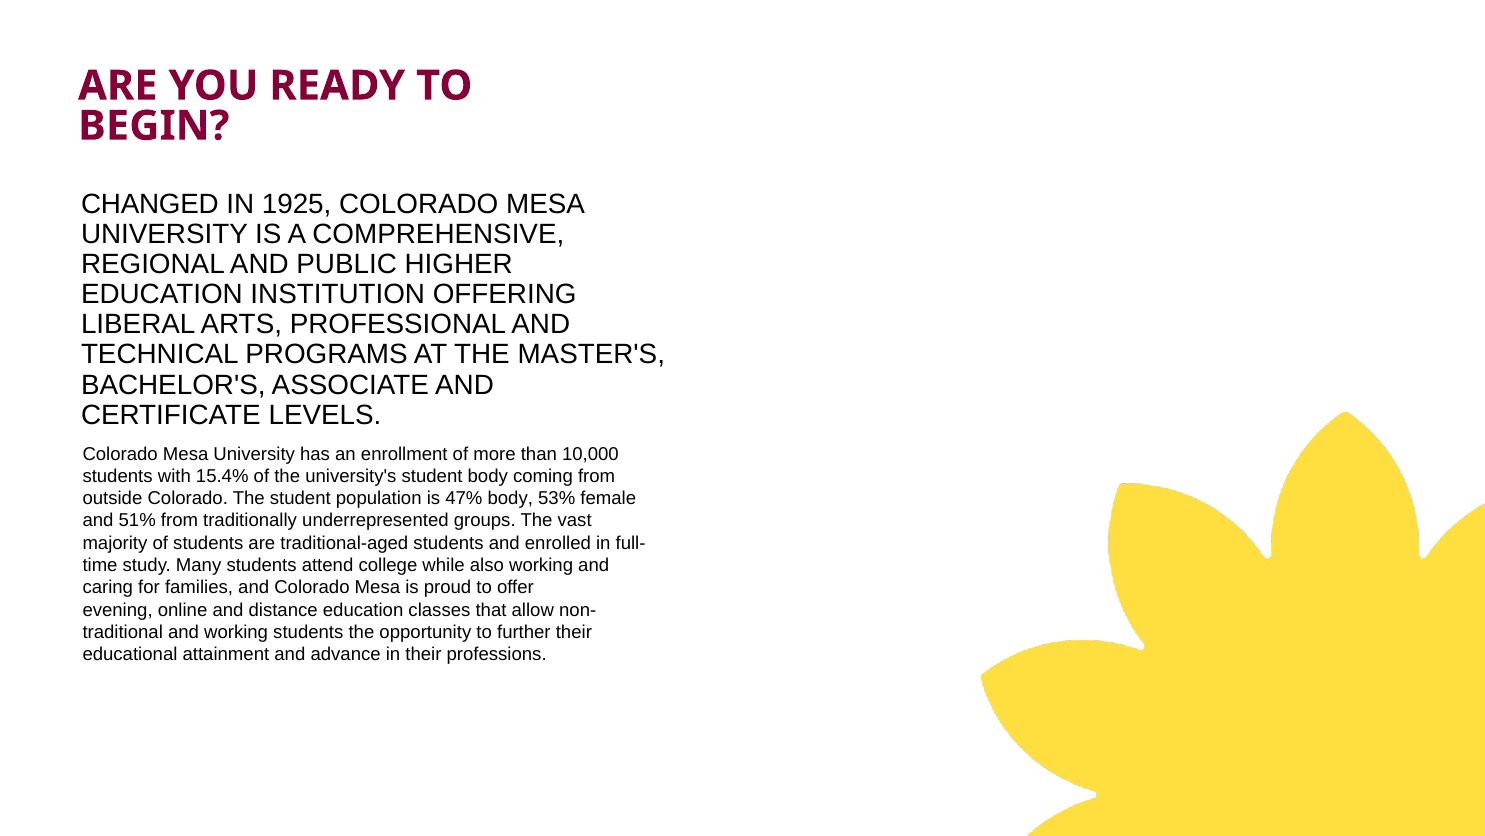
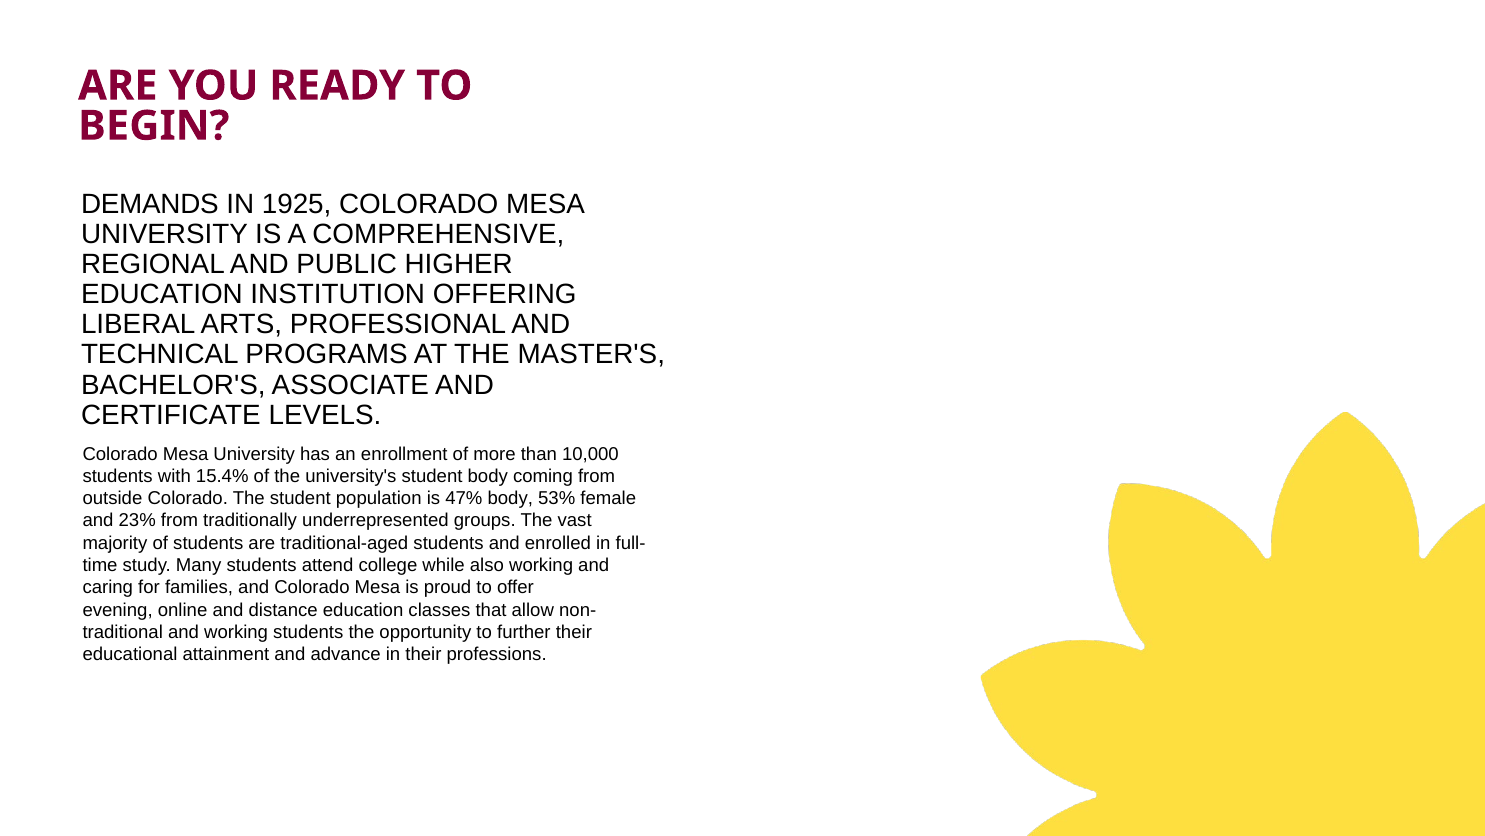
CHANGED: CHANGED -> DEMANDS
51%: 51% -> 23%
